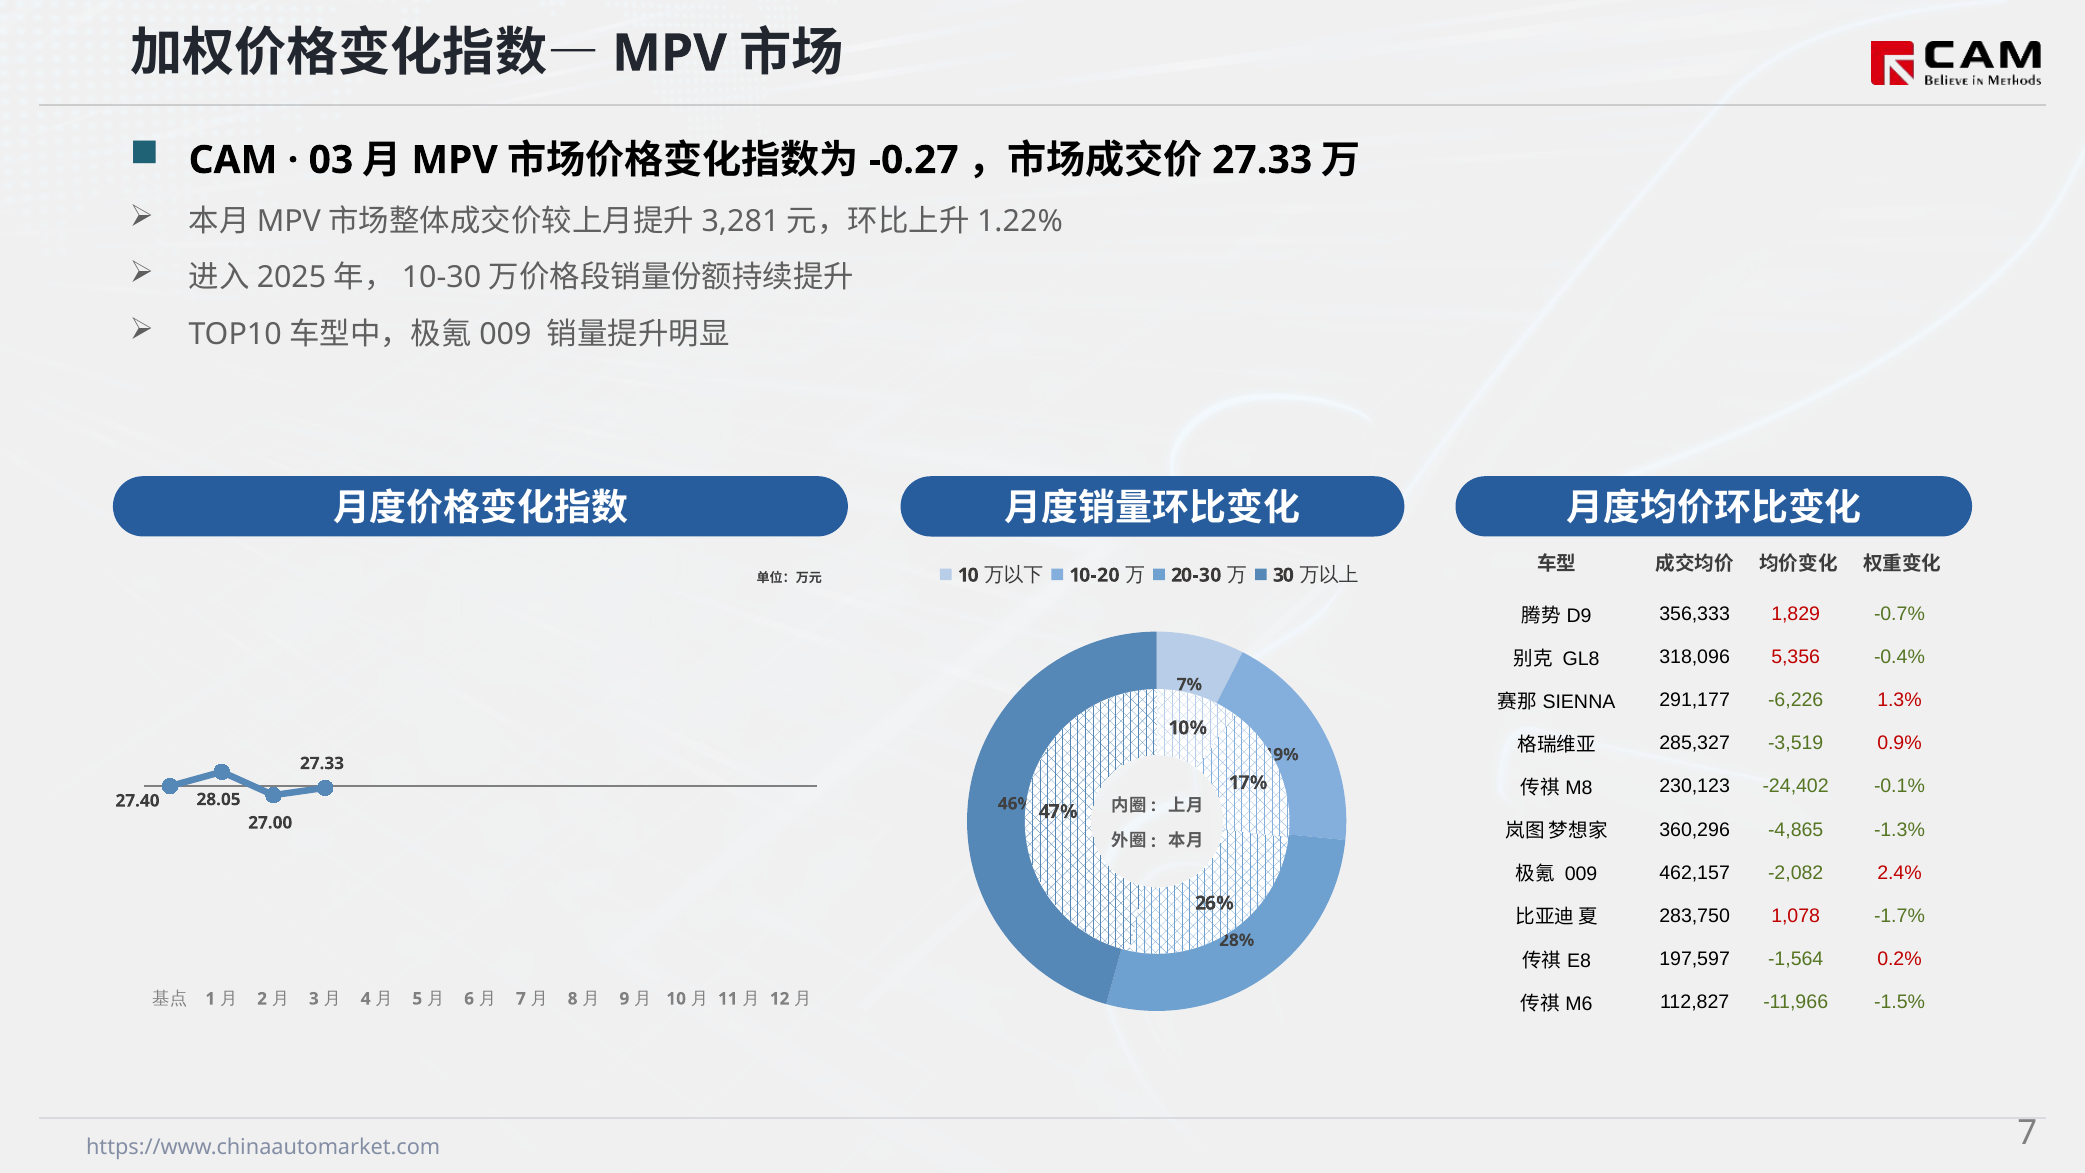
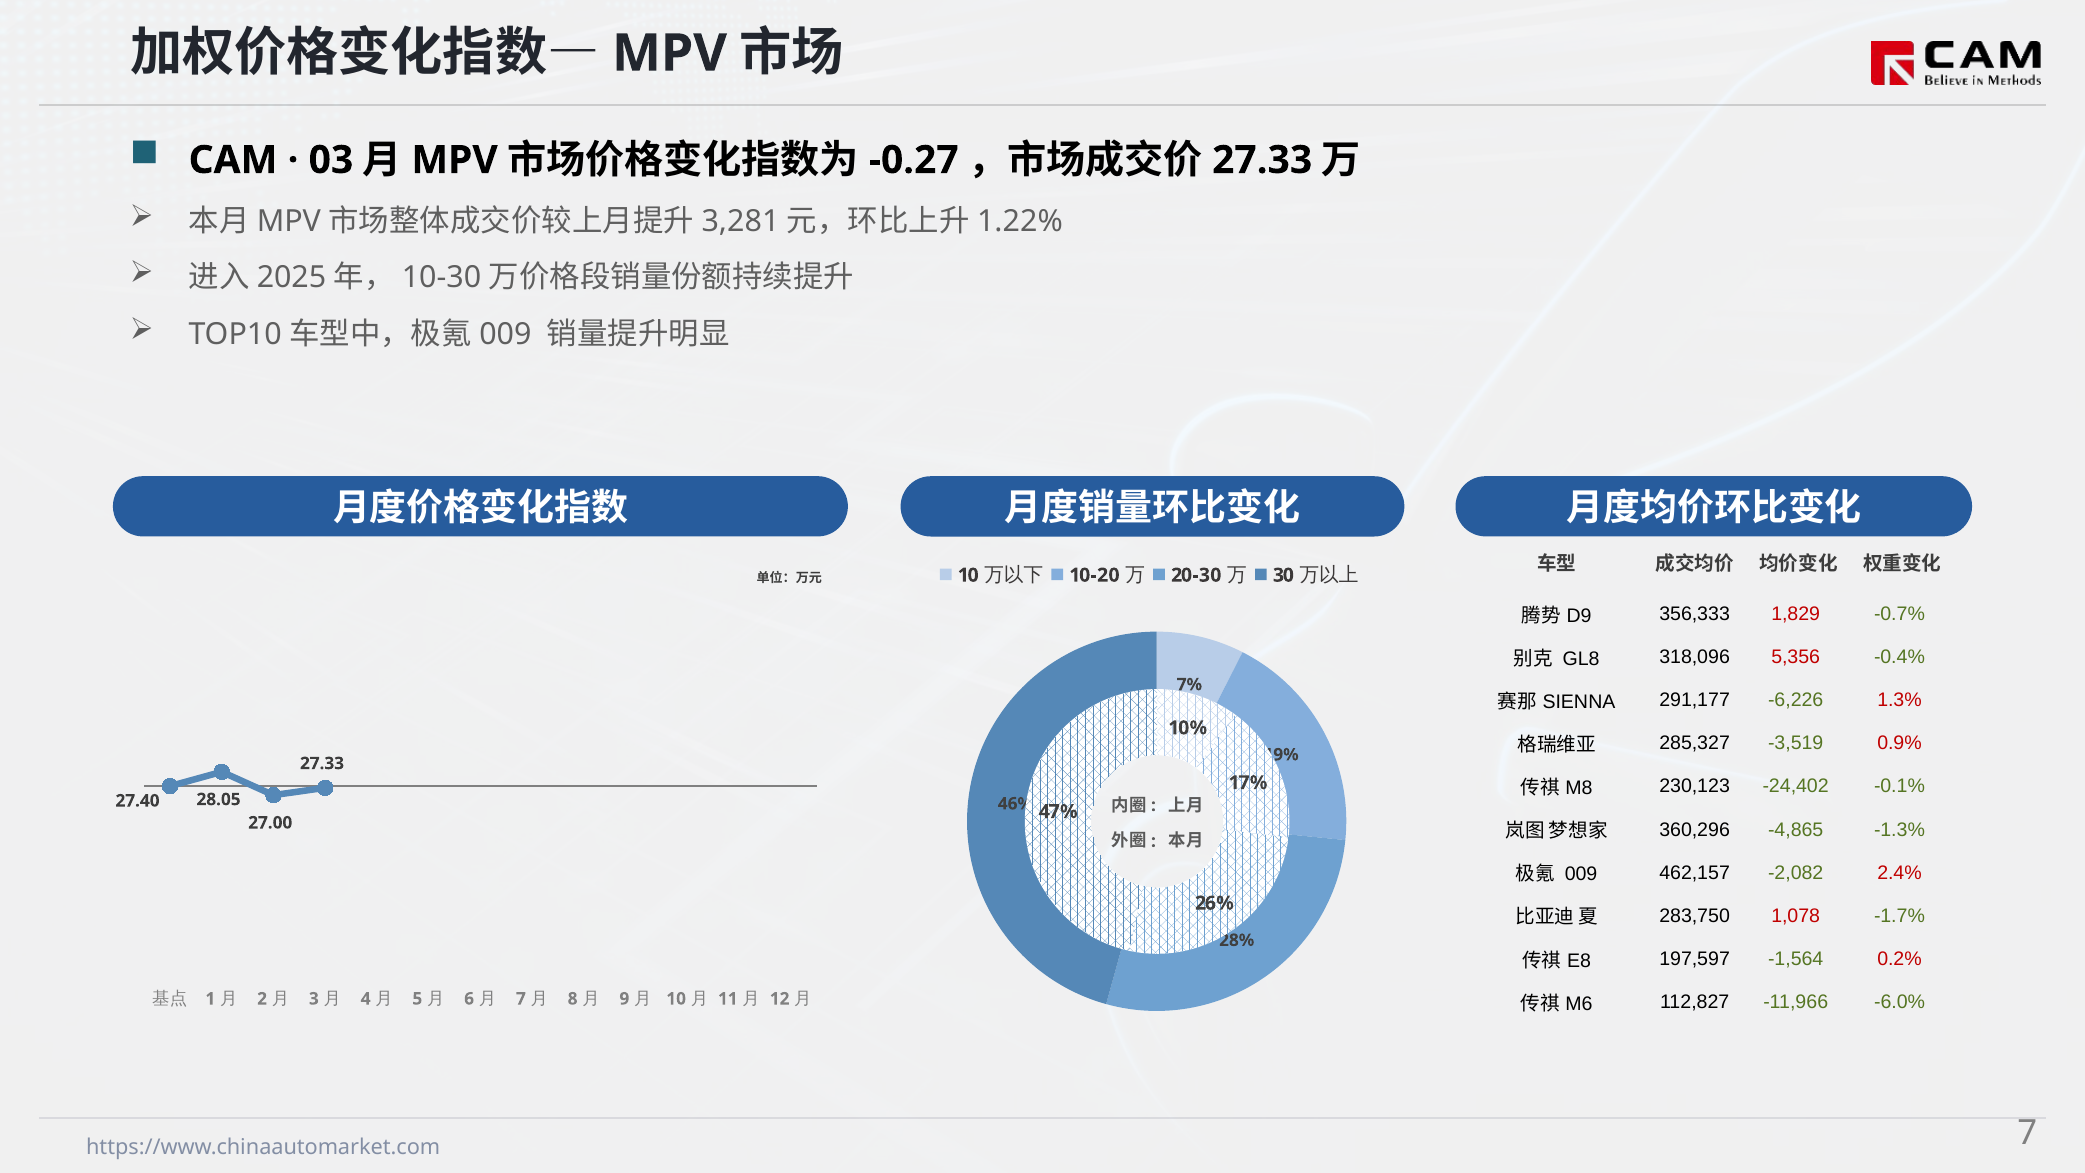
-1.5%: -1.5% -> -6.0%
